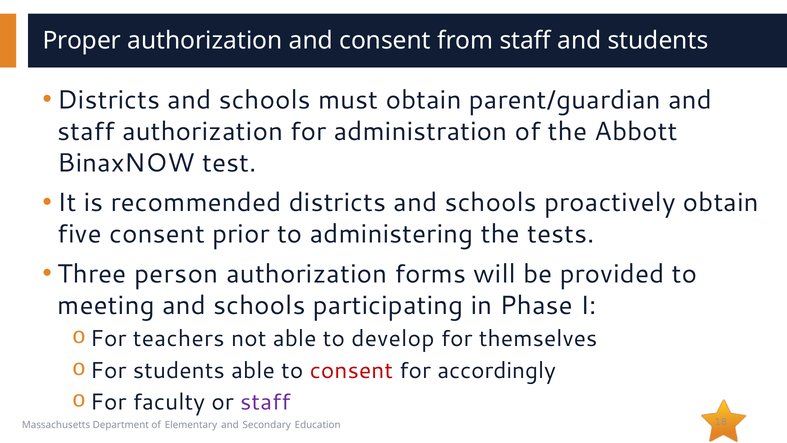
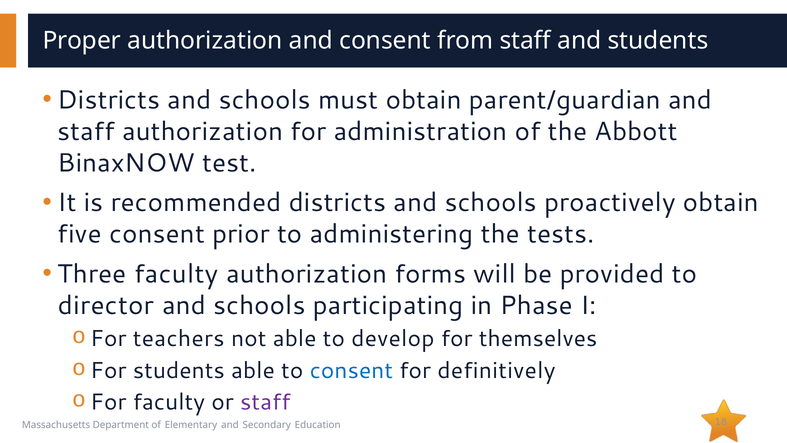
Three person: person -> faculty
meeting: meeting -> director
consent at (351, 370) colour: red -> blue
accordingly: accordingly -> definitively
